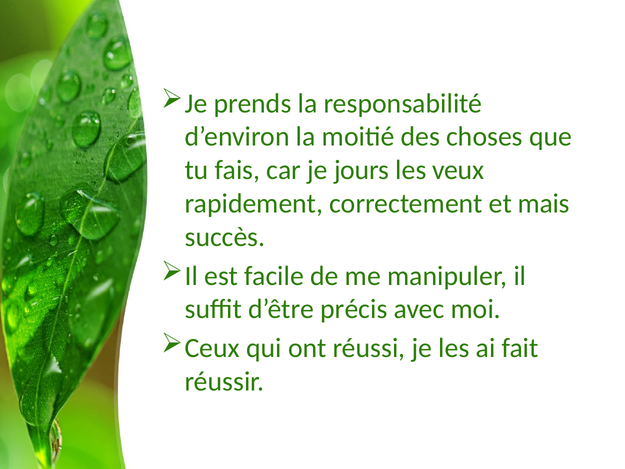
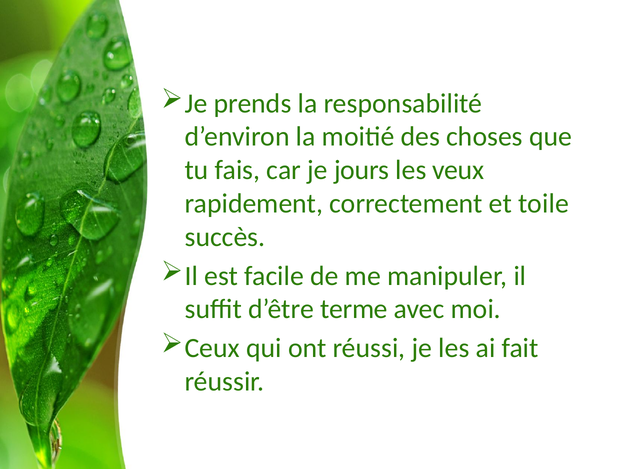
mais: mais -> toile
précis: précis -> terme
